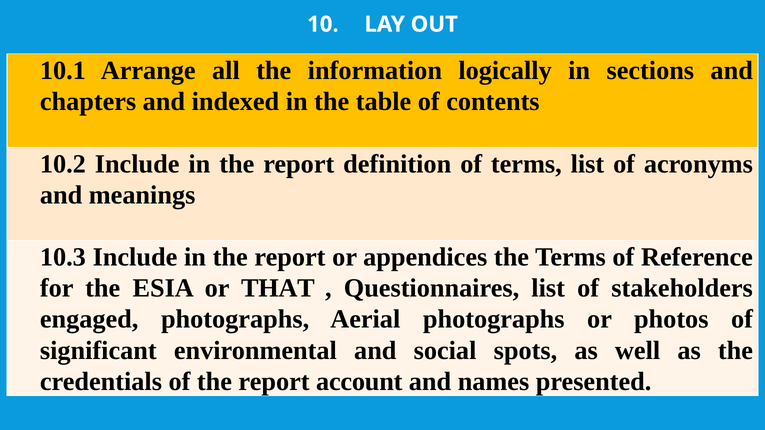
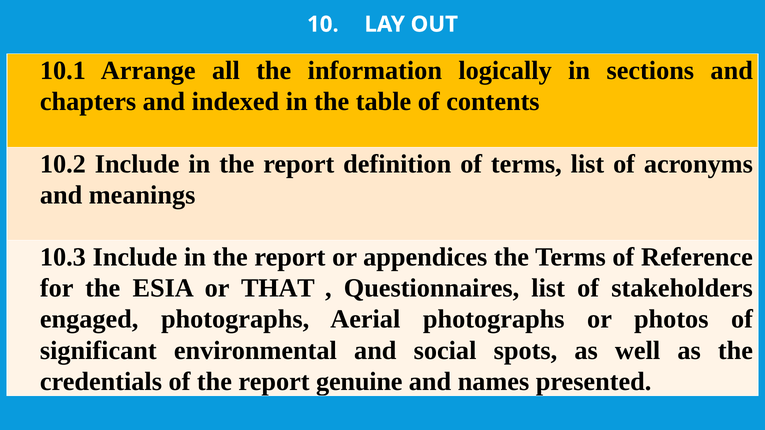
account: account -> genuine
